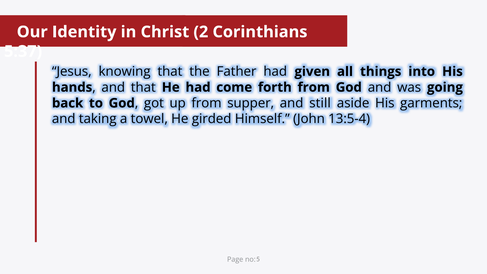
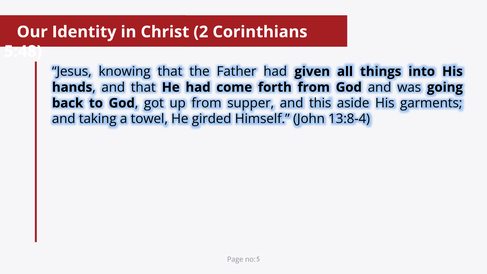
5:37: 5:37 -> 5:48
still: still -> this
13:5-4: 13:5-4 -> 13:8-4
